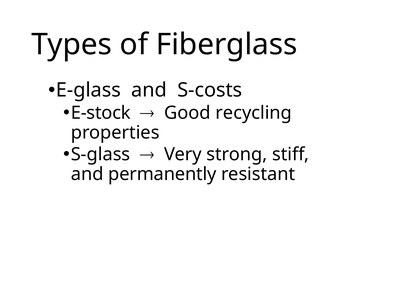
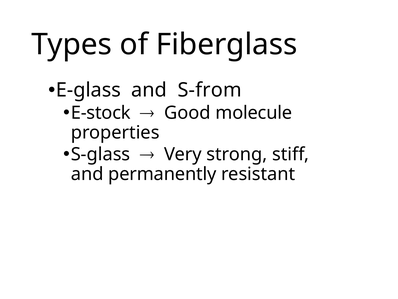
S-costs: S-costs -> S-from
recycling: recycling -> molecule
